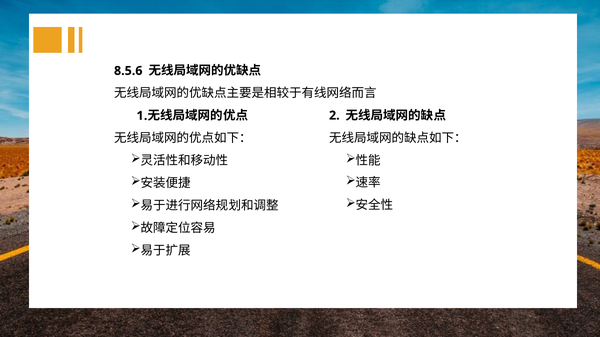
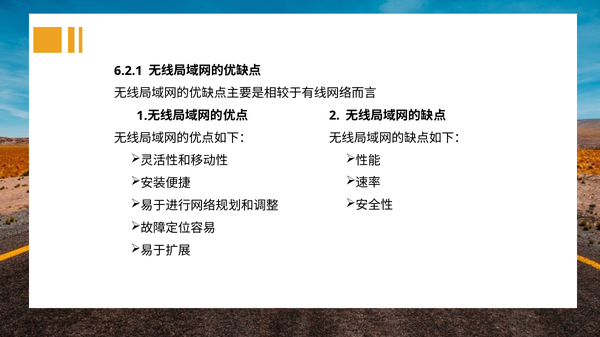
8.5.6: 8.5.6 -> 6.2.1
